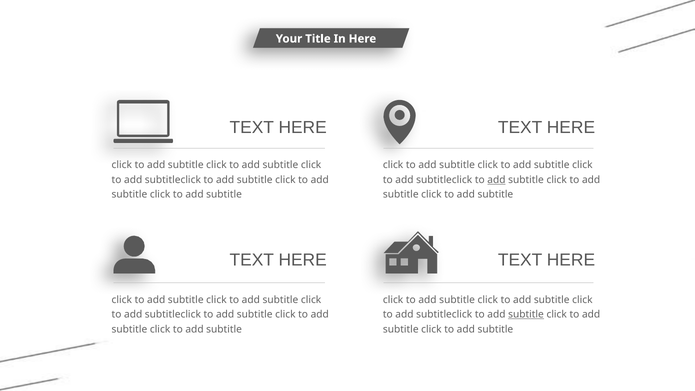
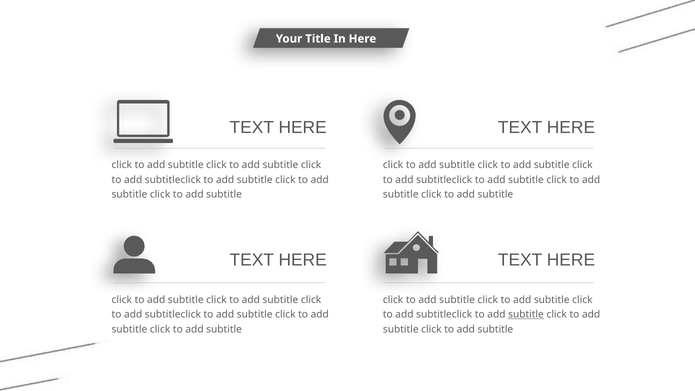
add at (496, 180) underline: present -> none
